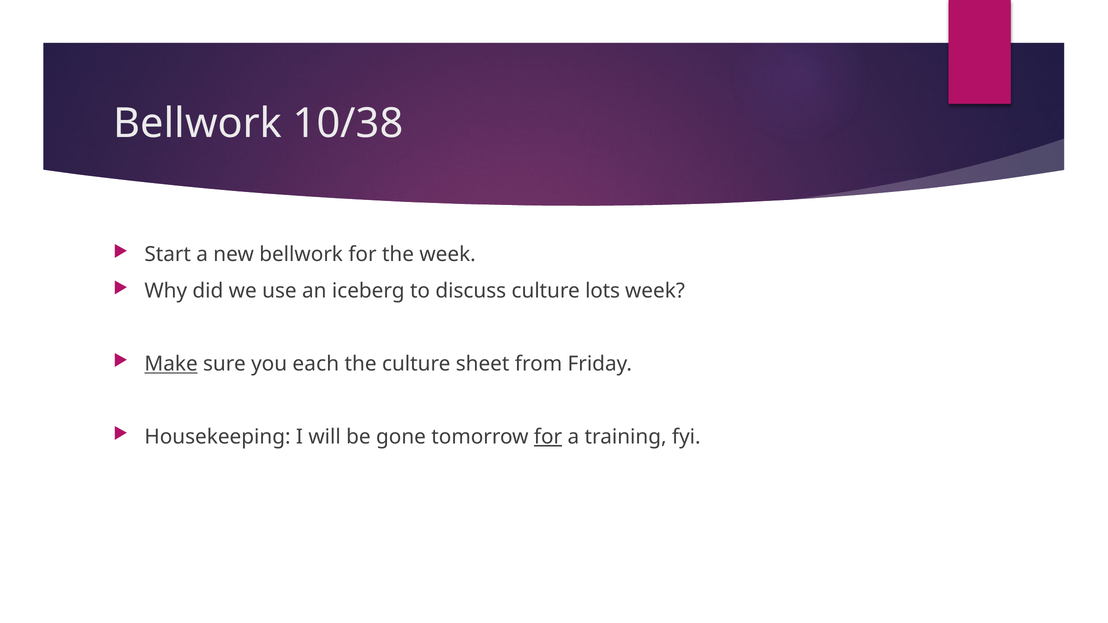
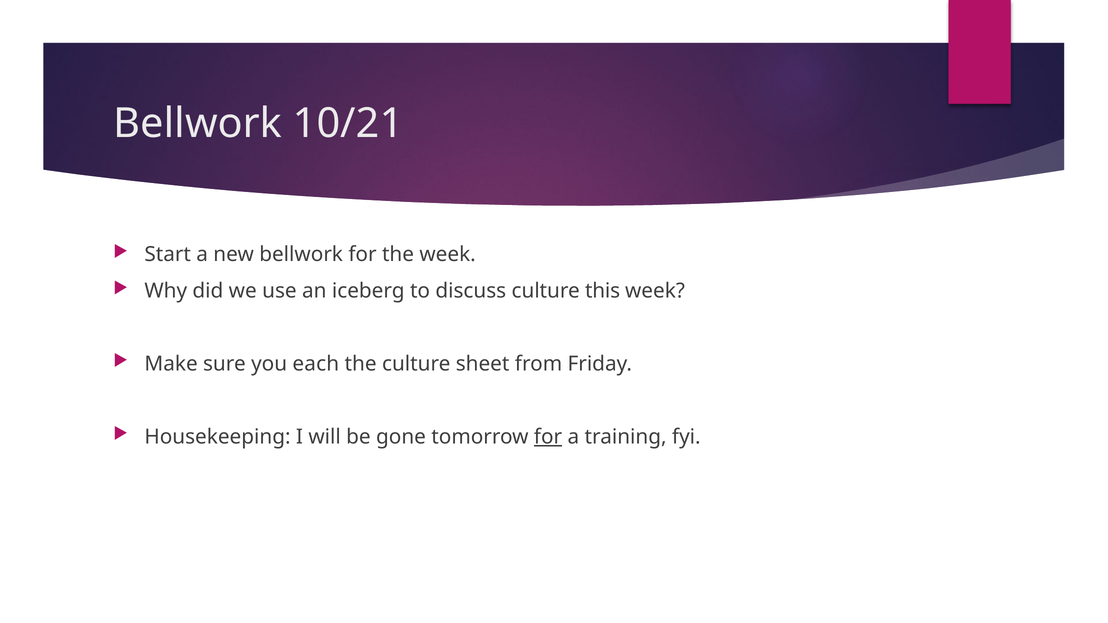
10/38: 10/38 -> 10/21
lots: lots -> this
Make underline: present -> none
